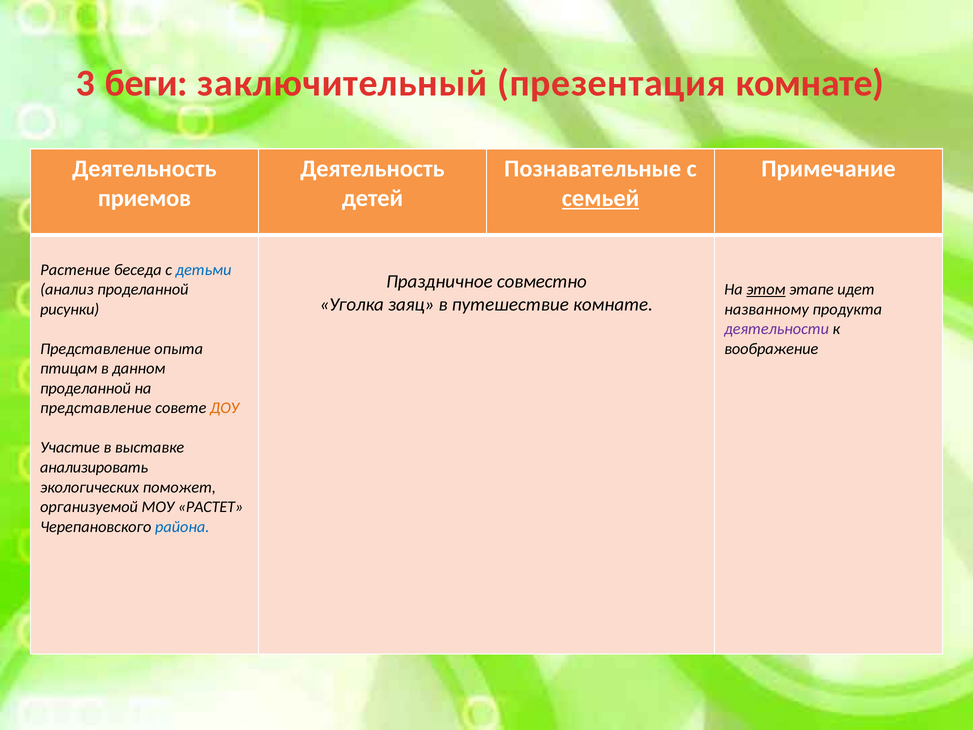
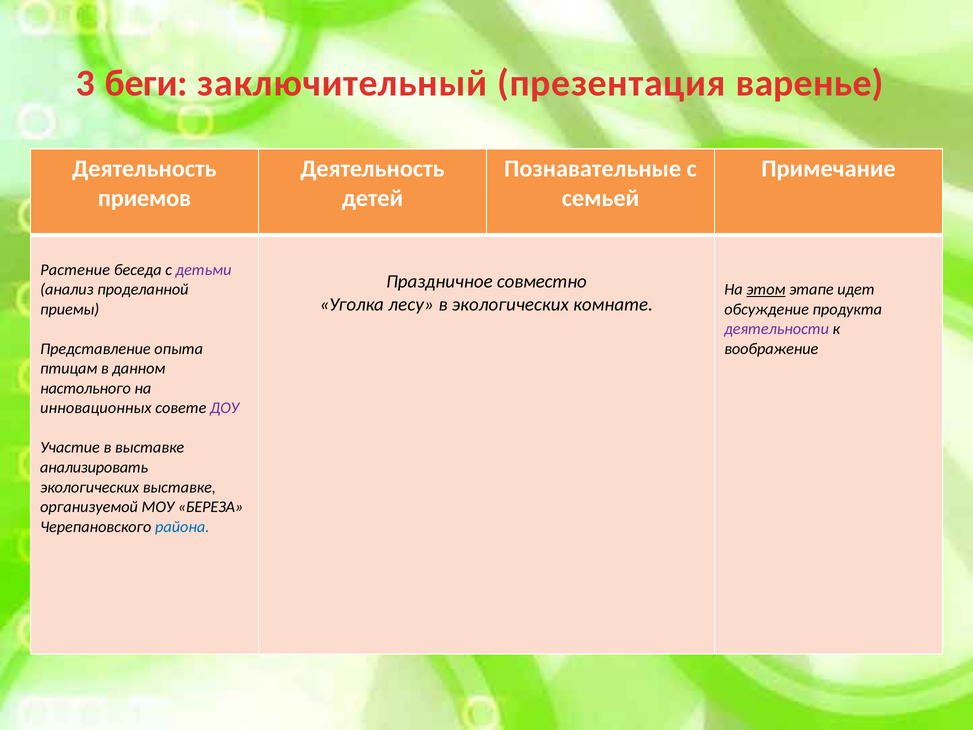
презентация комнате: комнате -> варенье
семьей underline: present -> none
детьми colour: blue -> purple
заяц: заяц -> лесу
в путешествие: путешествие -> экологических
рисунки: рисунки -> приемы
названному: названному -> обсуждение
проделанной at (85, 388): проделанной -> настольного
представление at (96, 408): представление -> инновационных
ДОУ colour: orange -> purple
экологических поможет: поможет -> выставке
РАСТЕТ: РАСТЕТ -> БЕРЕЗА
